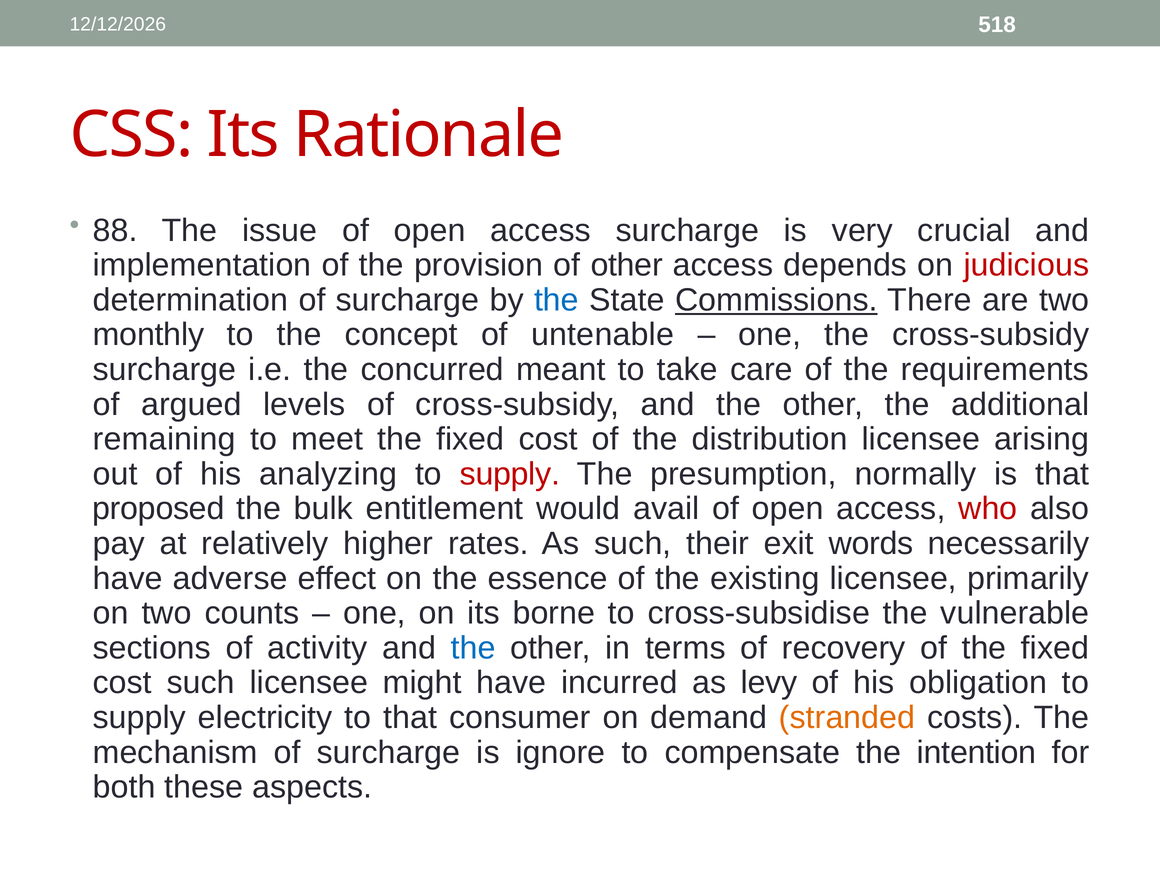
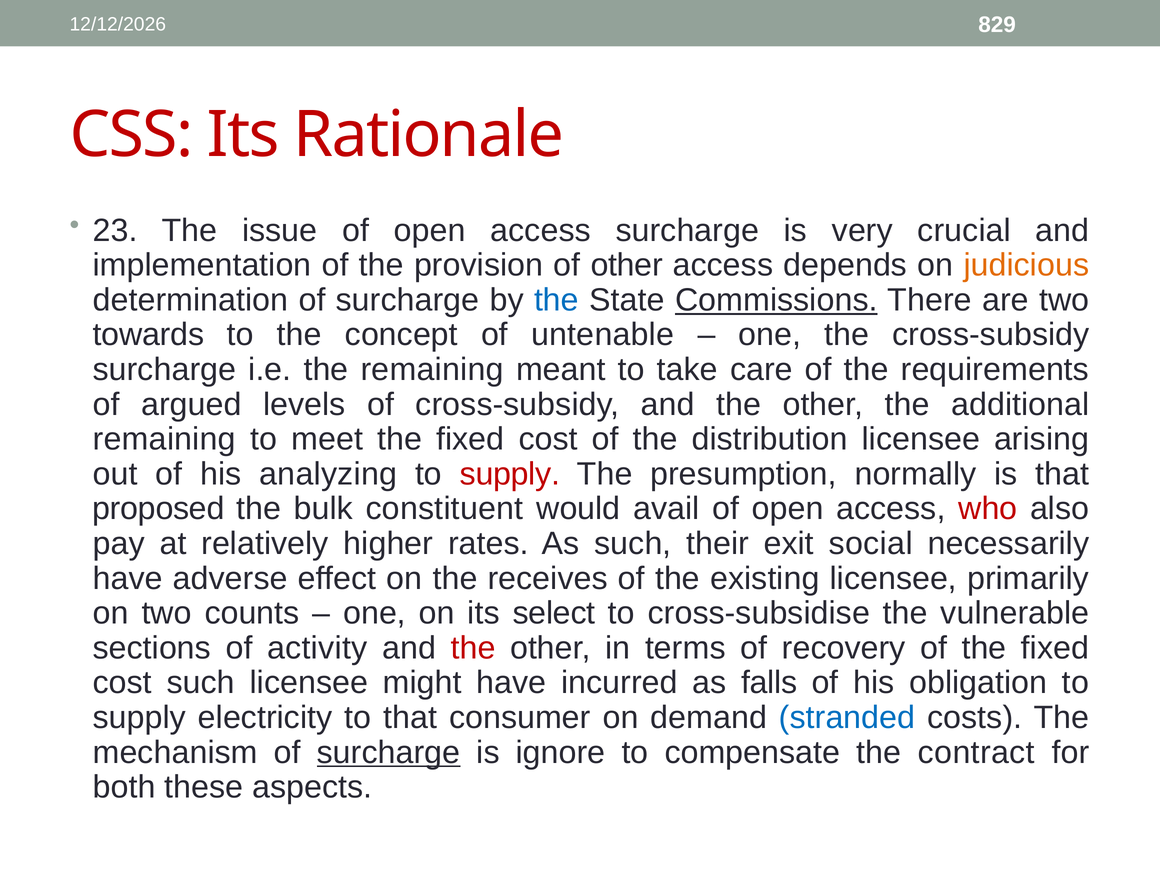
518: 518 -> 829
88: 88 -> 23
judicious colour: red -> orange
monthly: monthly -> towards
the concurred: concurred -> remaining
entitlement: entitlement -> constituent
words: words -> social
essence: essence -> receives
borne: borne -> select
the at (473, 648) colour: blue -> red
levy: levy -> falls
stranded colour: orange -> blue
surcharge at (389, 752) underline: none -> present
intention: intention -> contract
